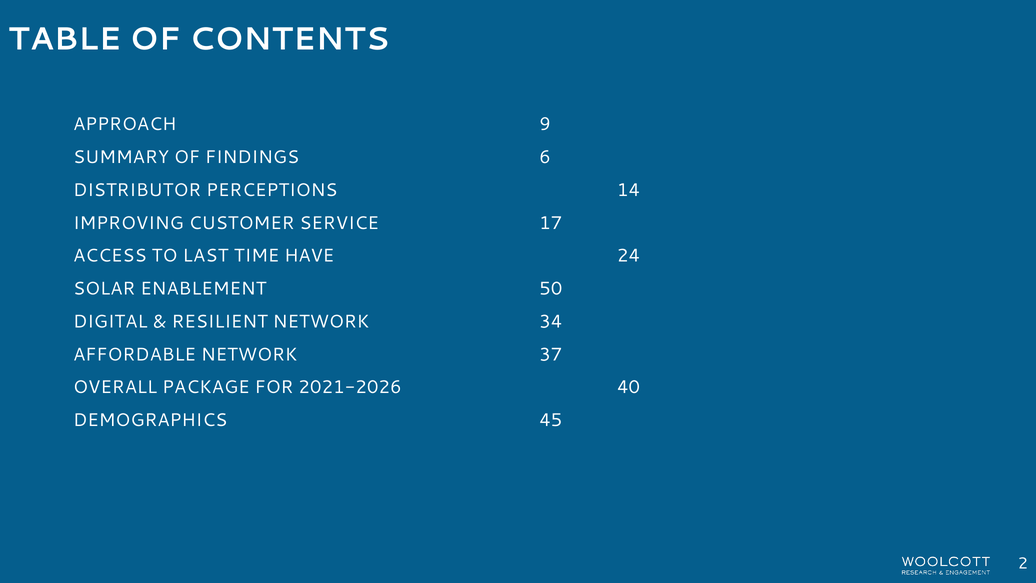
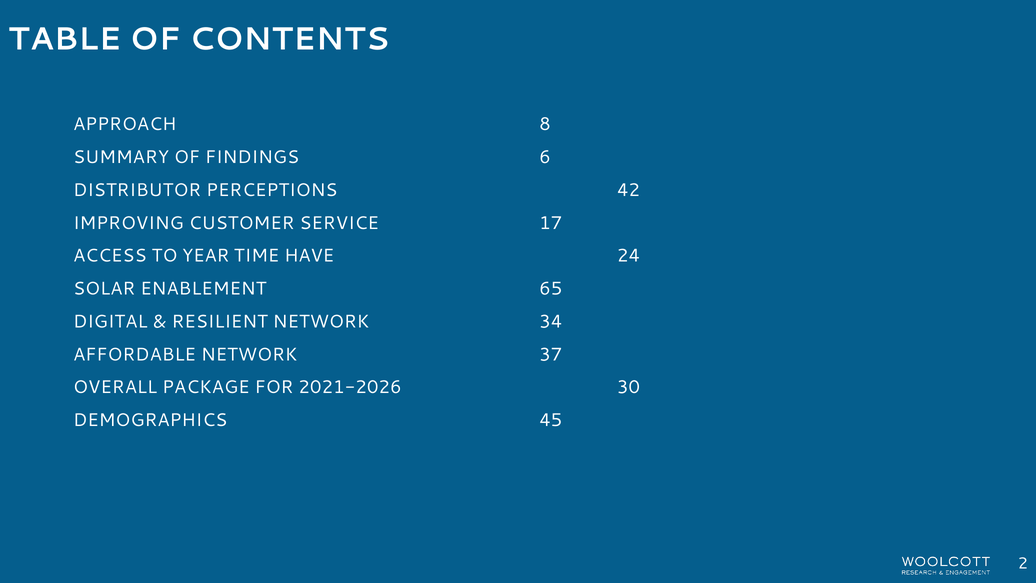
9: 9 -> 8
14: 14 -> 42
LAST: LAST -> YEAR
50: 50 -> 65
40: 40 -> 30
